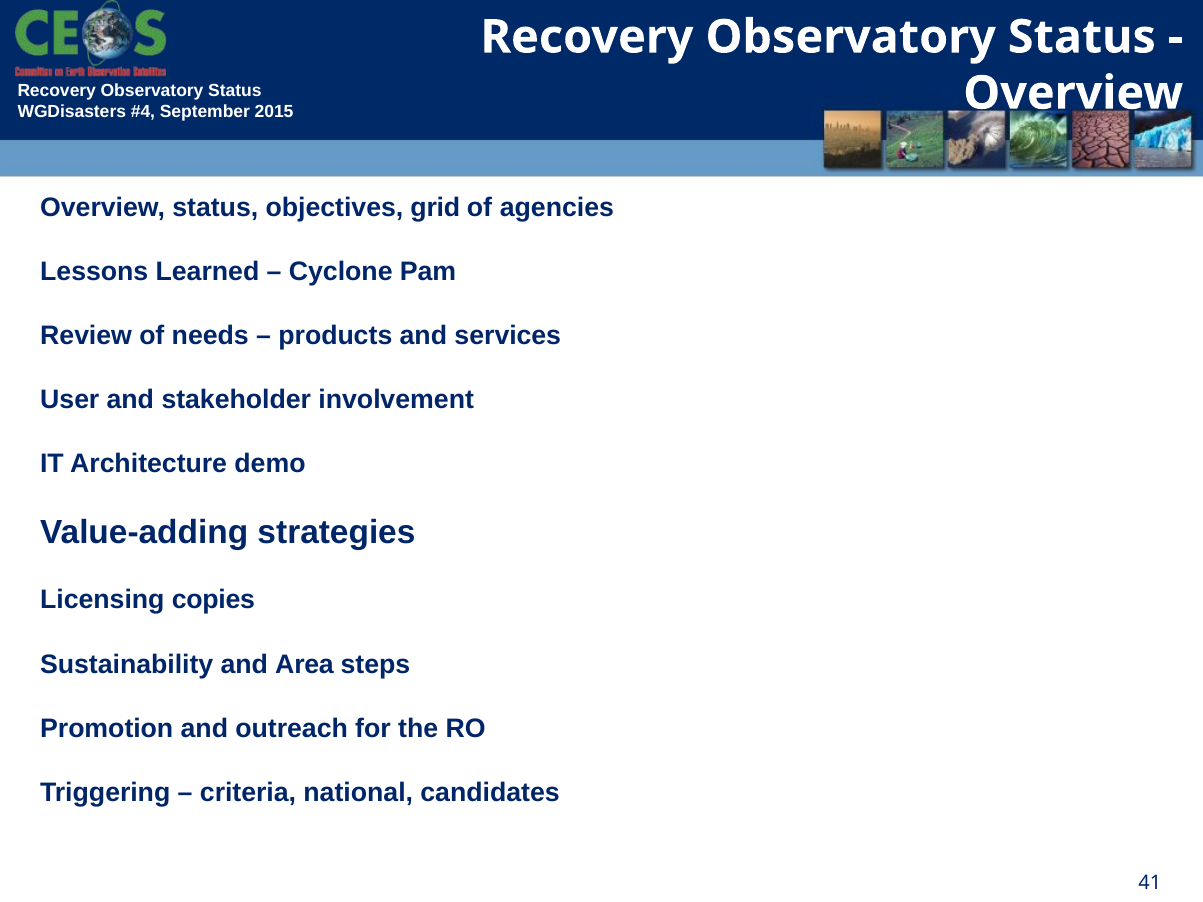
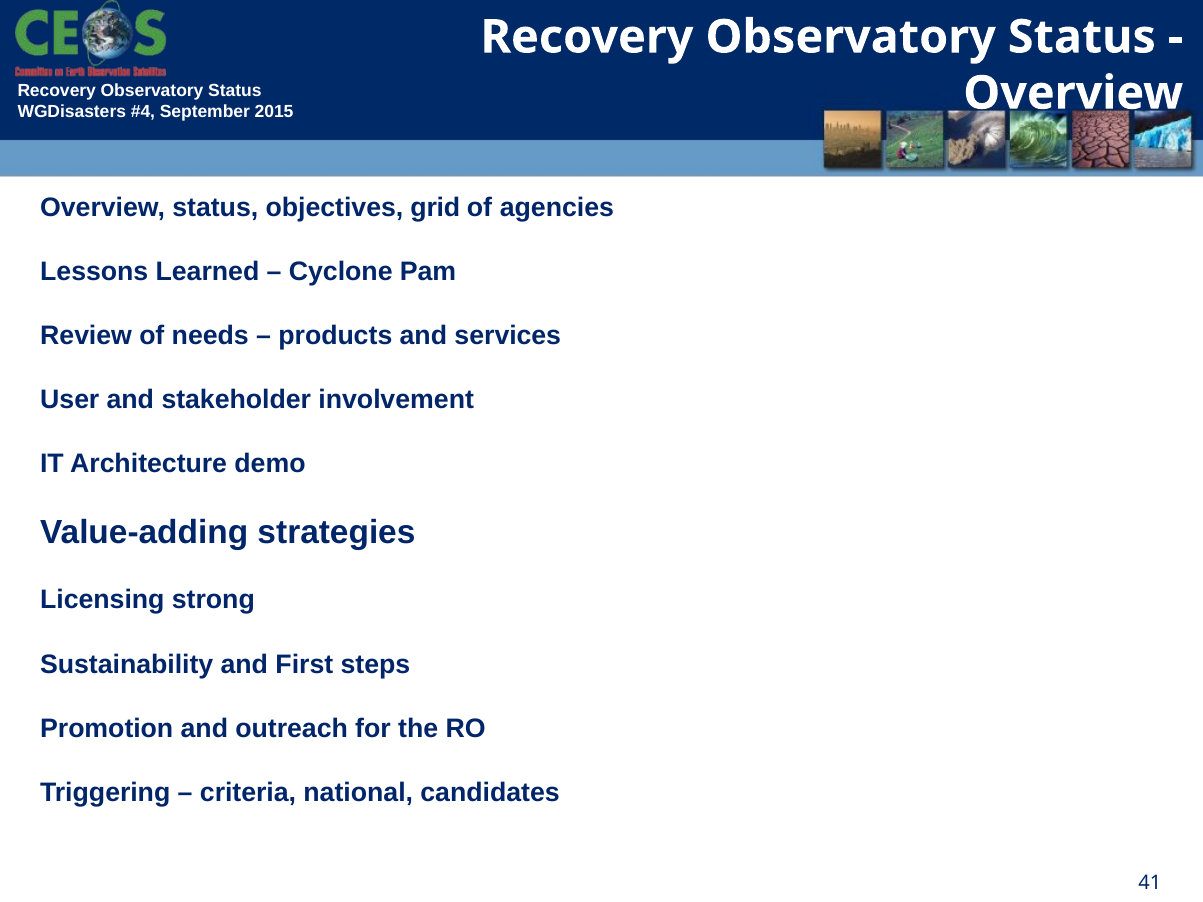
copies: copies -> strong
Area: Area -> First
